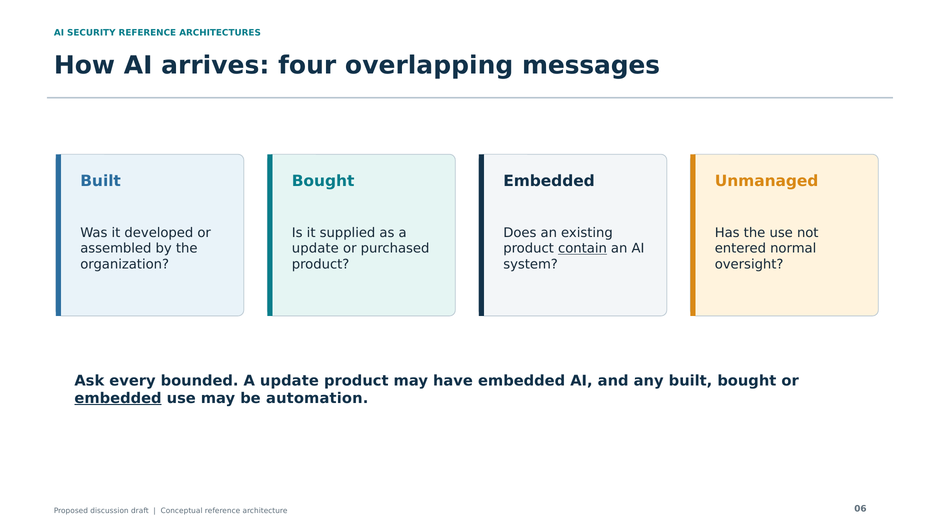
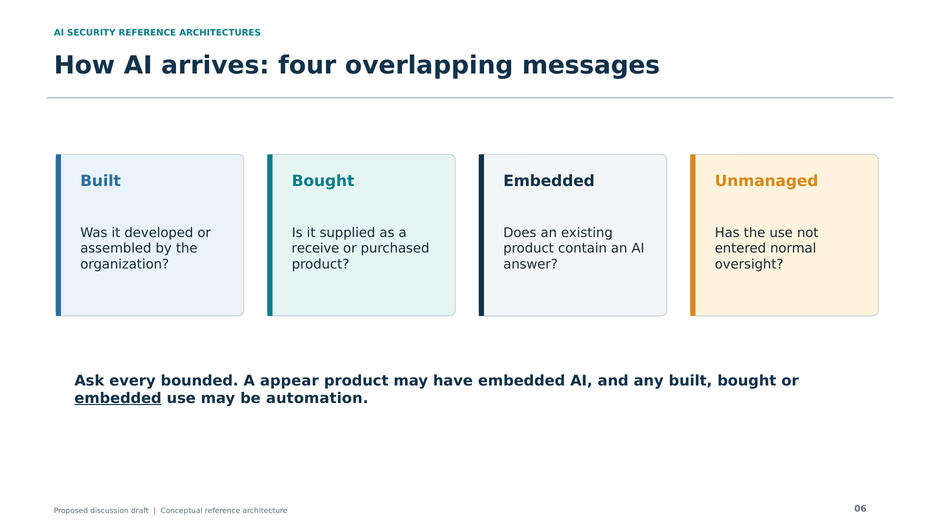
update at (315, 248): update -> receive
contain underline: present -> none
system: system -> answer
update at (289, 380): update -> appear
